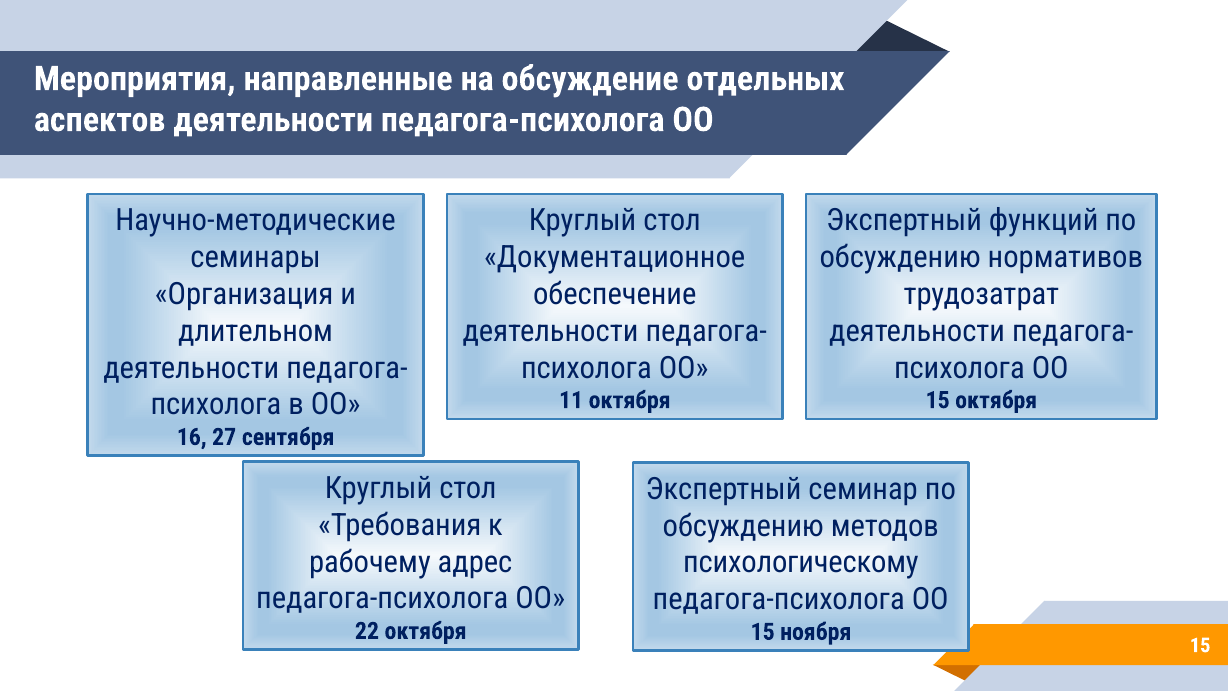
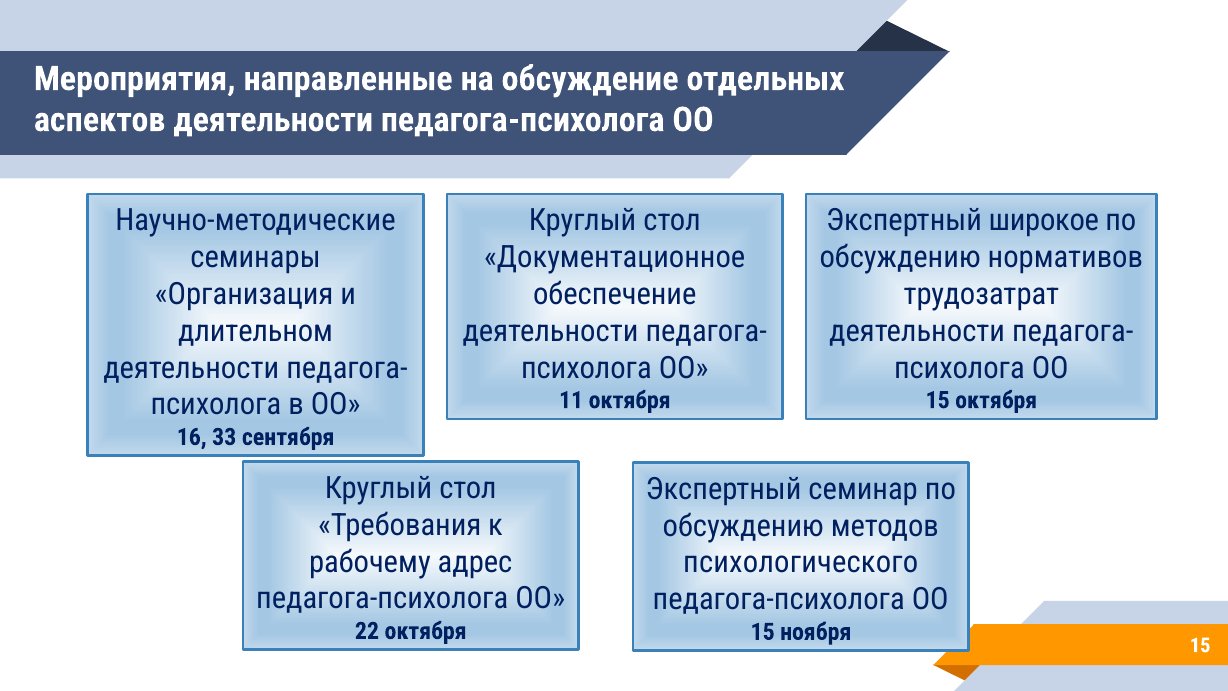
функций: функций -> широкое
27: 27 -> 33
психологическому: психологическому -> психологического
